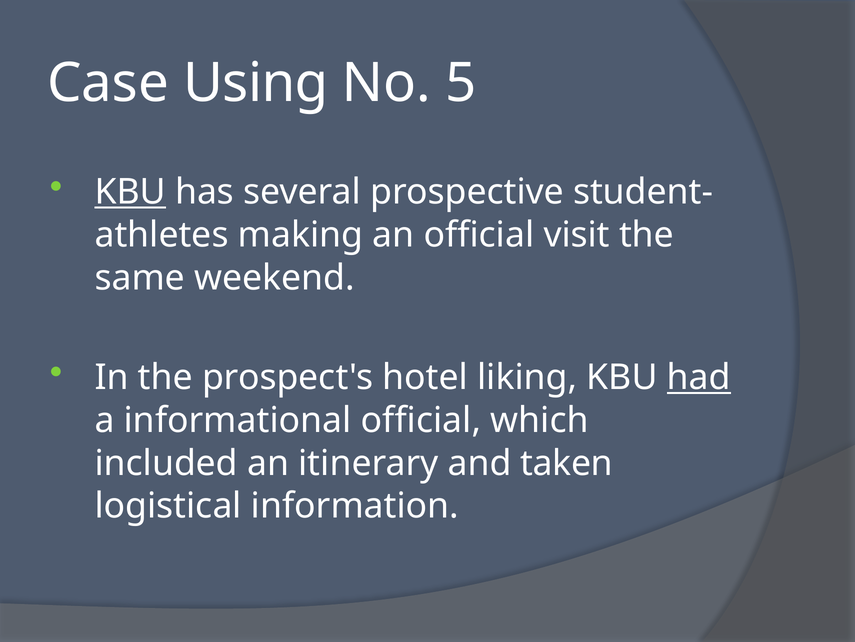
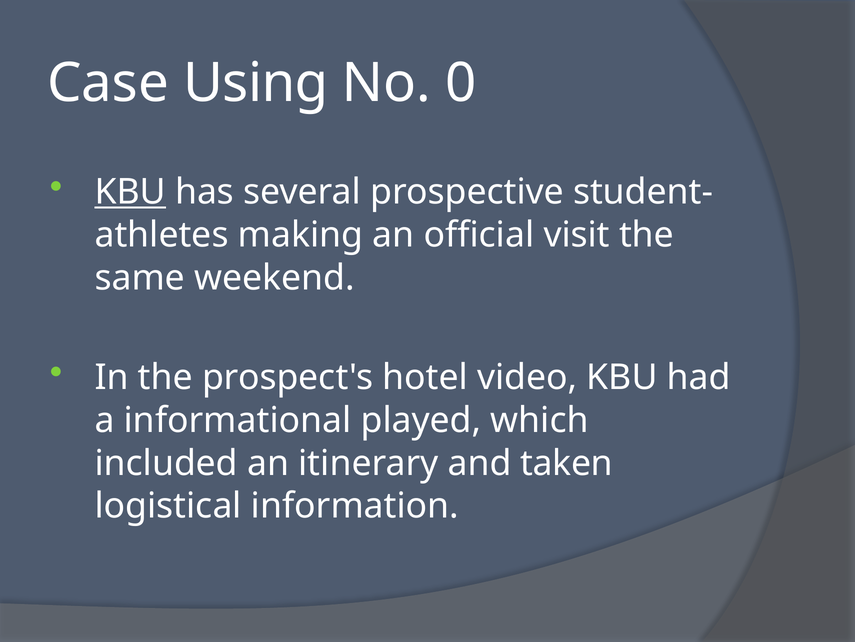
5: 5 -> 0
liking: liking -> video
had underline: present -> none
informational official: official -> played
